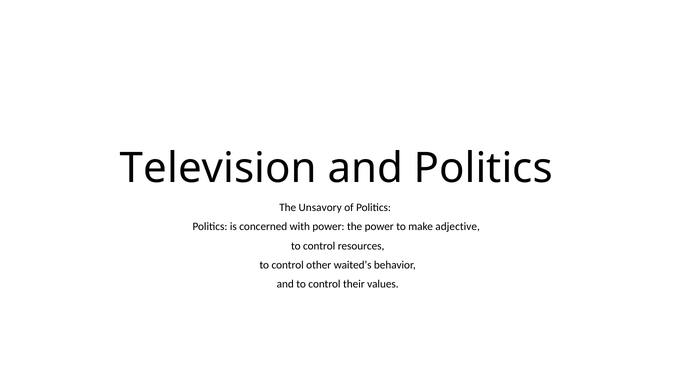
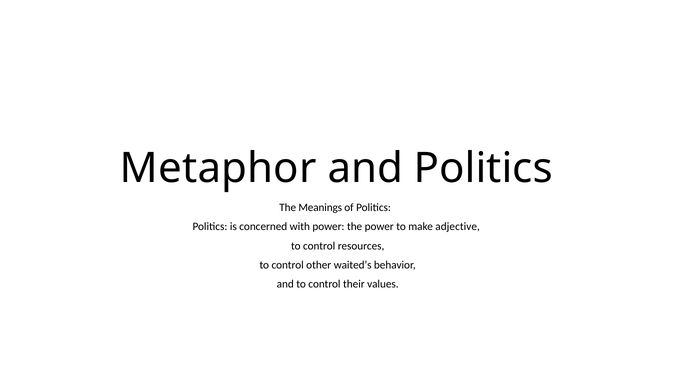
Television: Television -> Metaphor
Unsavory: Unsavory -> Meanings
